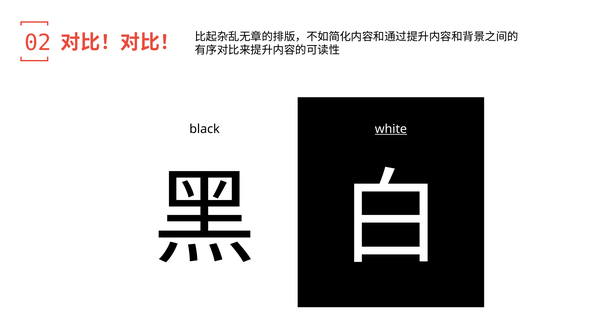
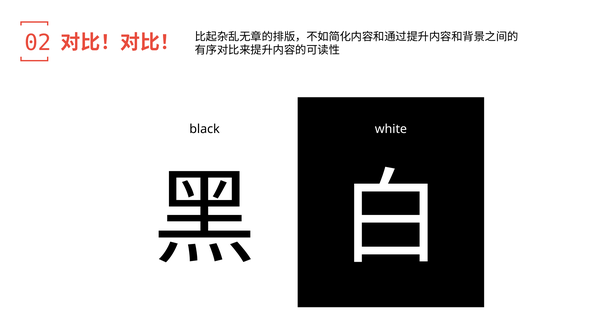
white underline: present -> none
